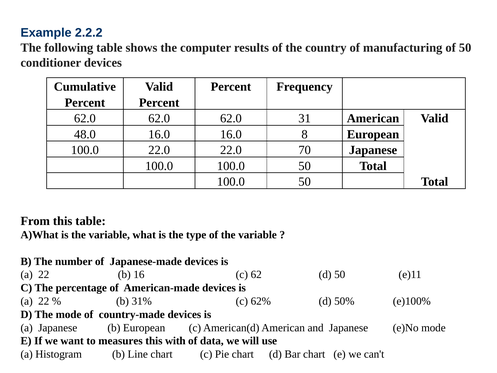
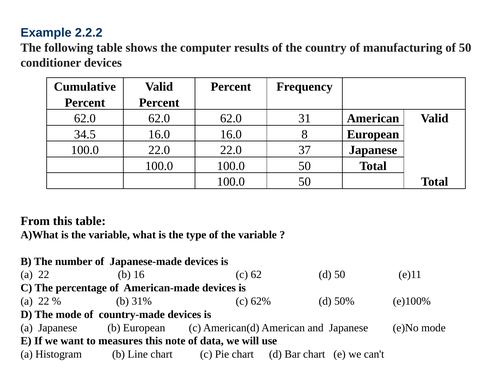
48.0: 48.0 -> 34.5
70: 70 -> 37
with: with -> note
